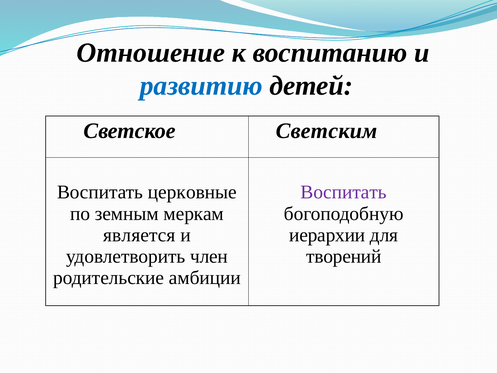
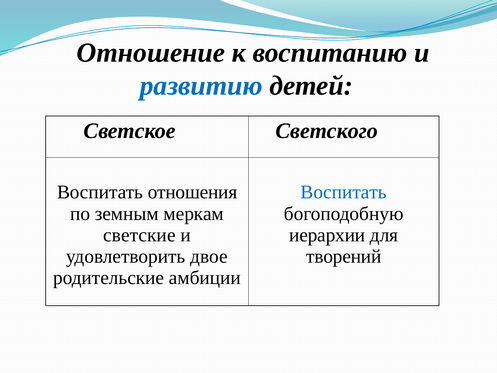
Светским: Светским -> Светского
церковные: церковные -> отношения
Воспитать at (344, 192) colour: purple -> blue
является: является -> светские
член: член -> двое
